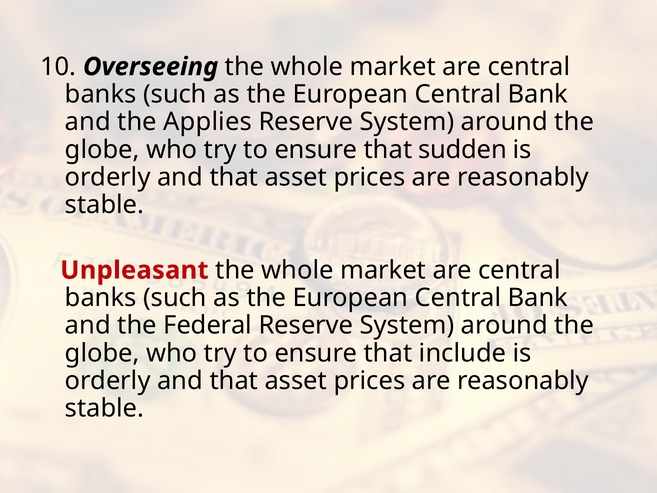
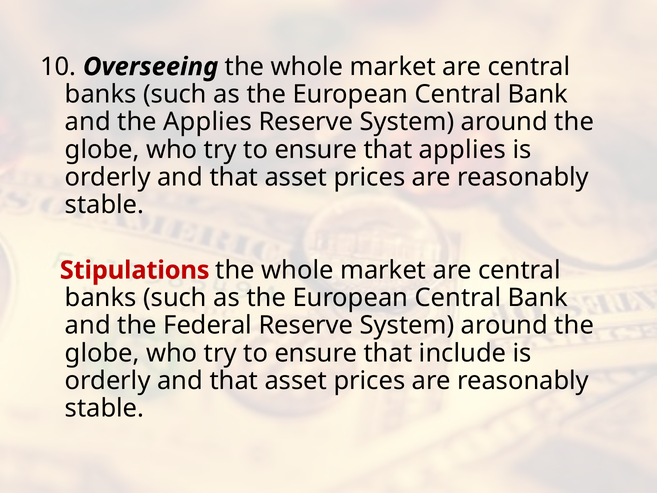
that sudden: sudden -> applies
Unpleasant: Unpleasant -> Stipulations
